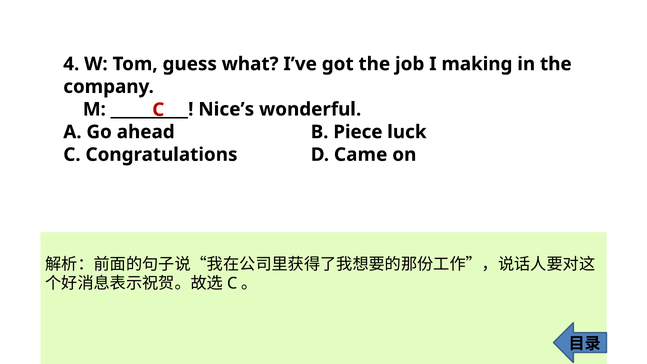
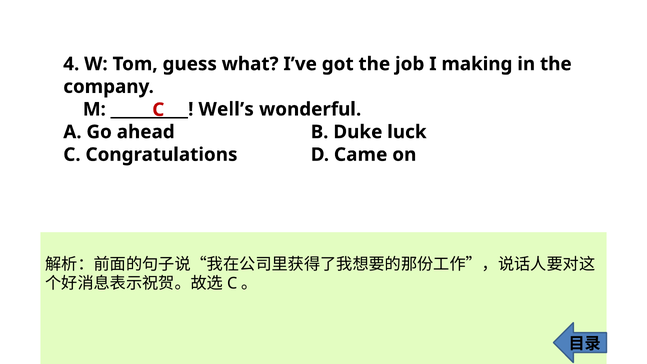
Nice’s: Nice’s -> Well’s
Piece: Piece -> Duke
